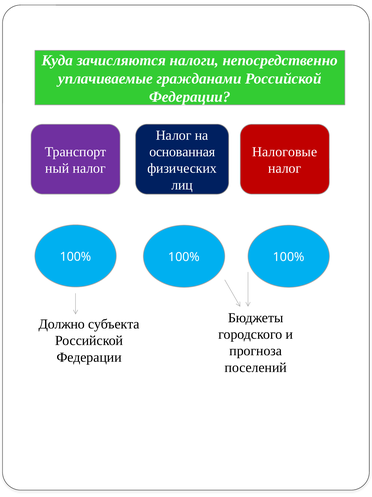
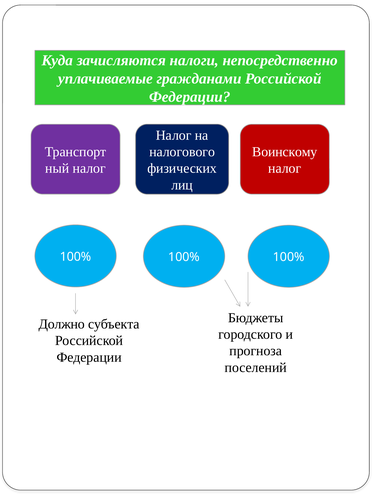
основанная: основанная -> налогового
Налоговые: Налоговые -> Воинскому
